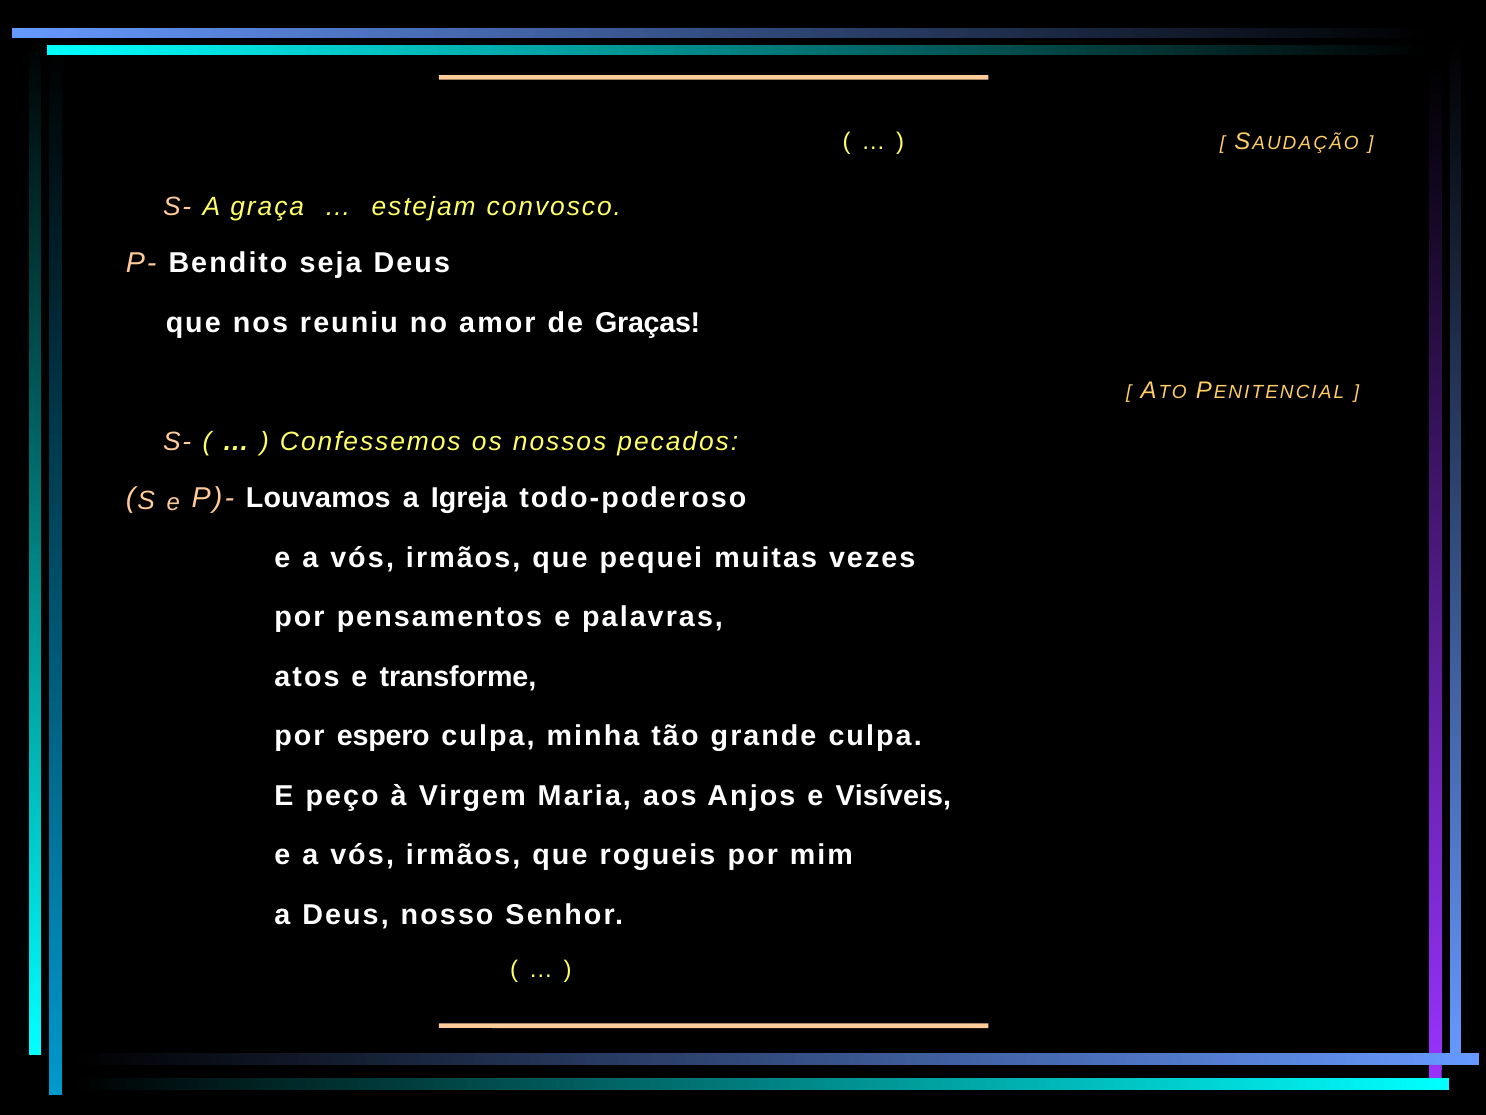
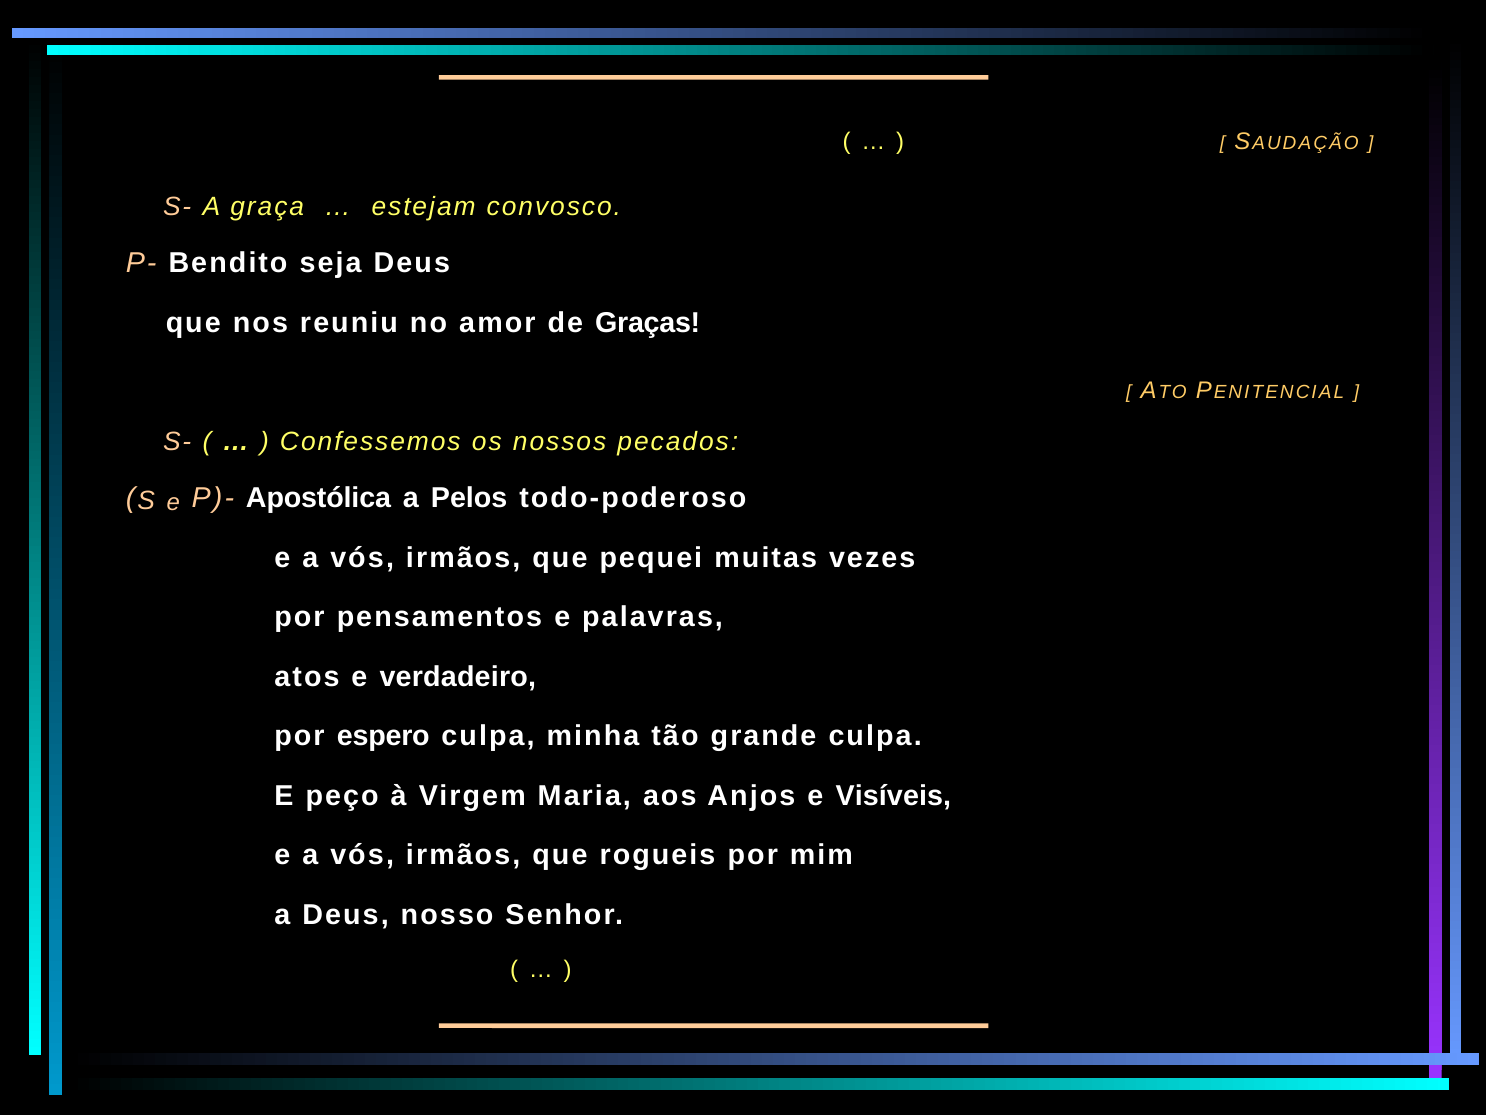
Louvamos: Louvamos -> Apostólica
Igreja: Igreja -> Pelos
transforme: transforme -> verdadeiro
